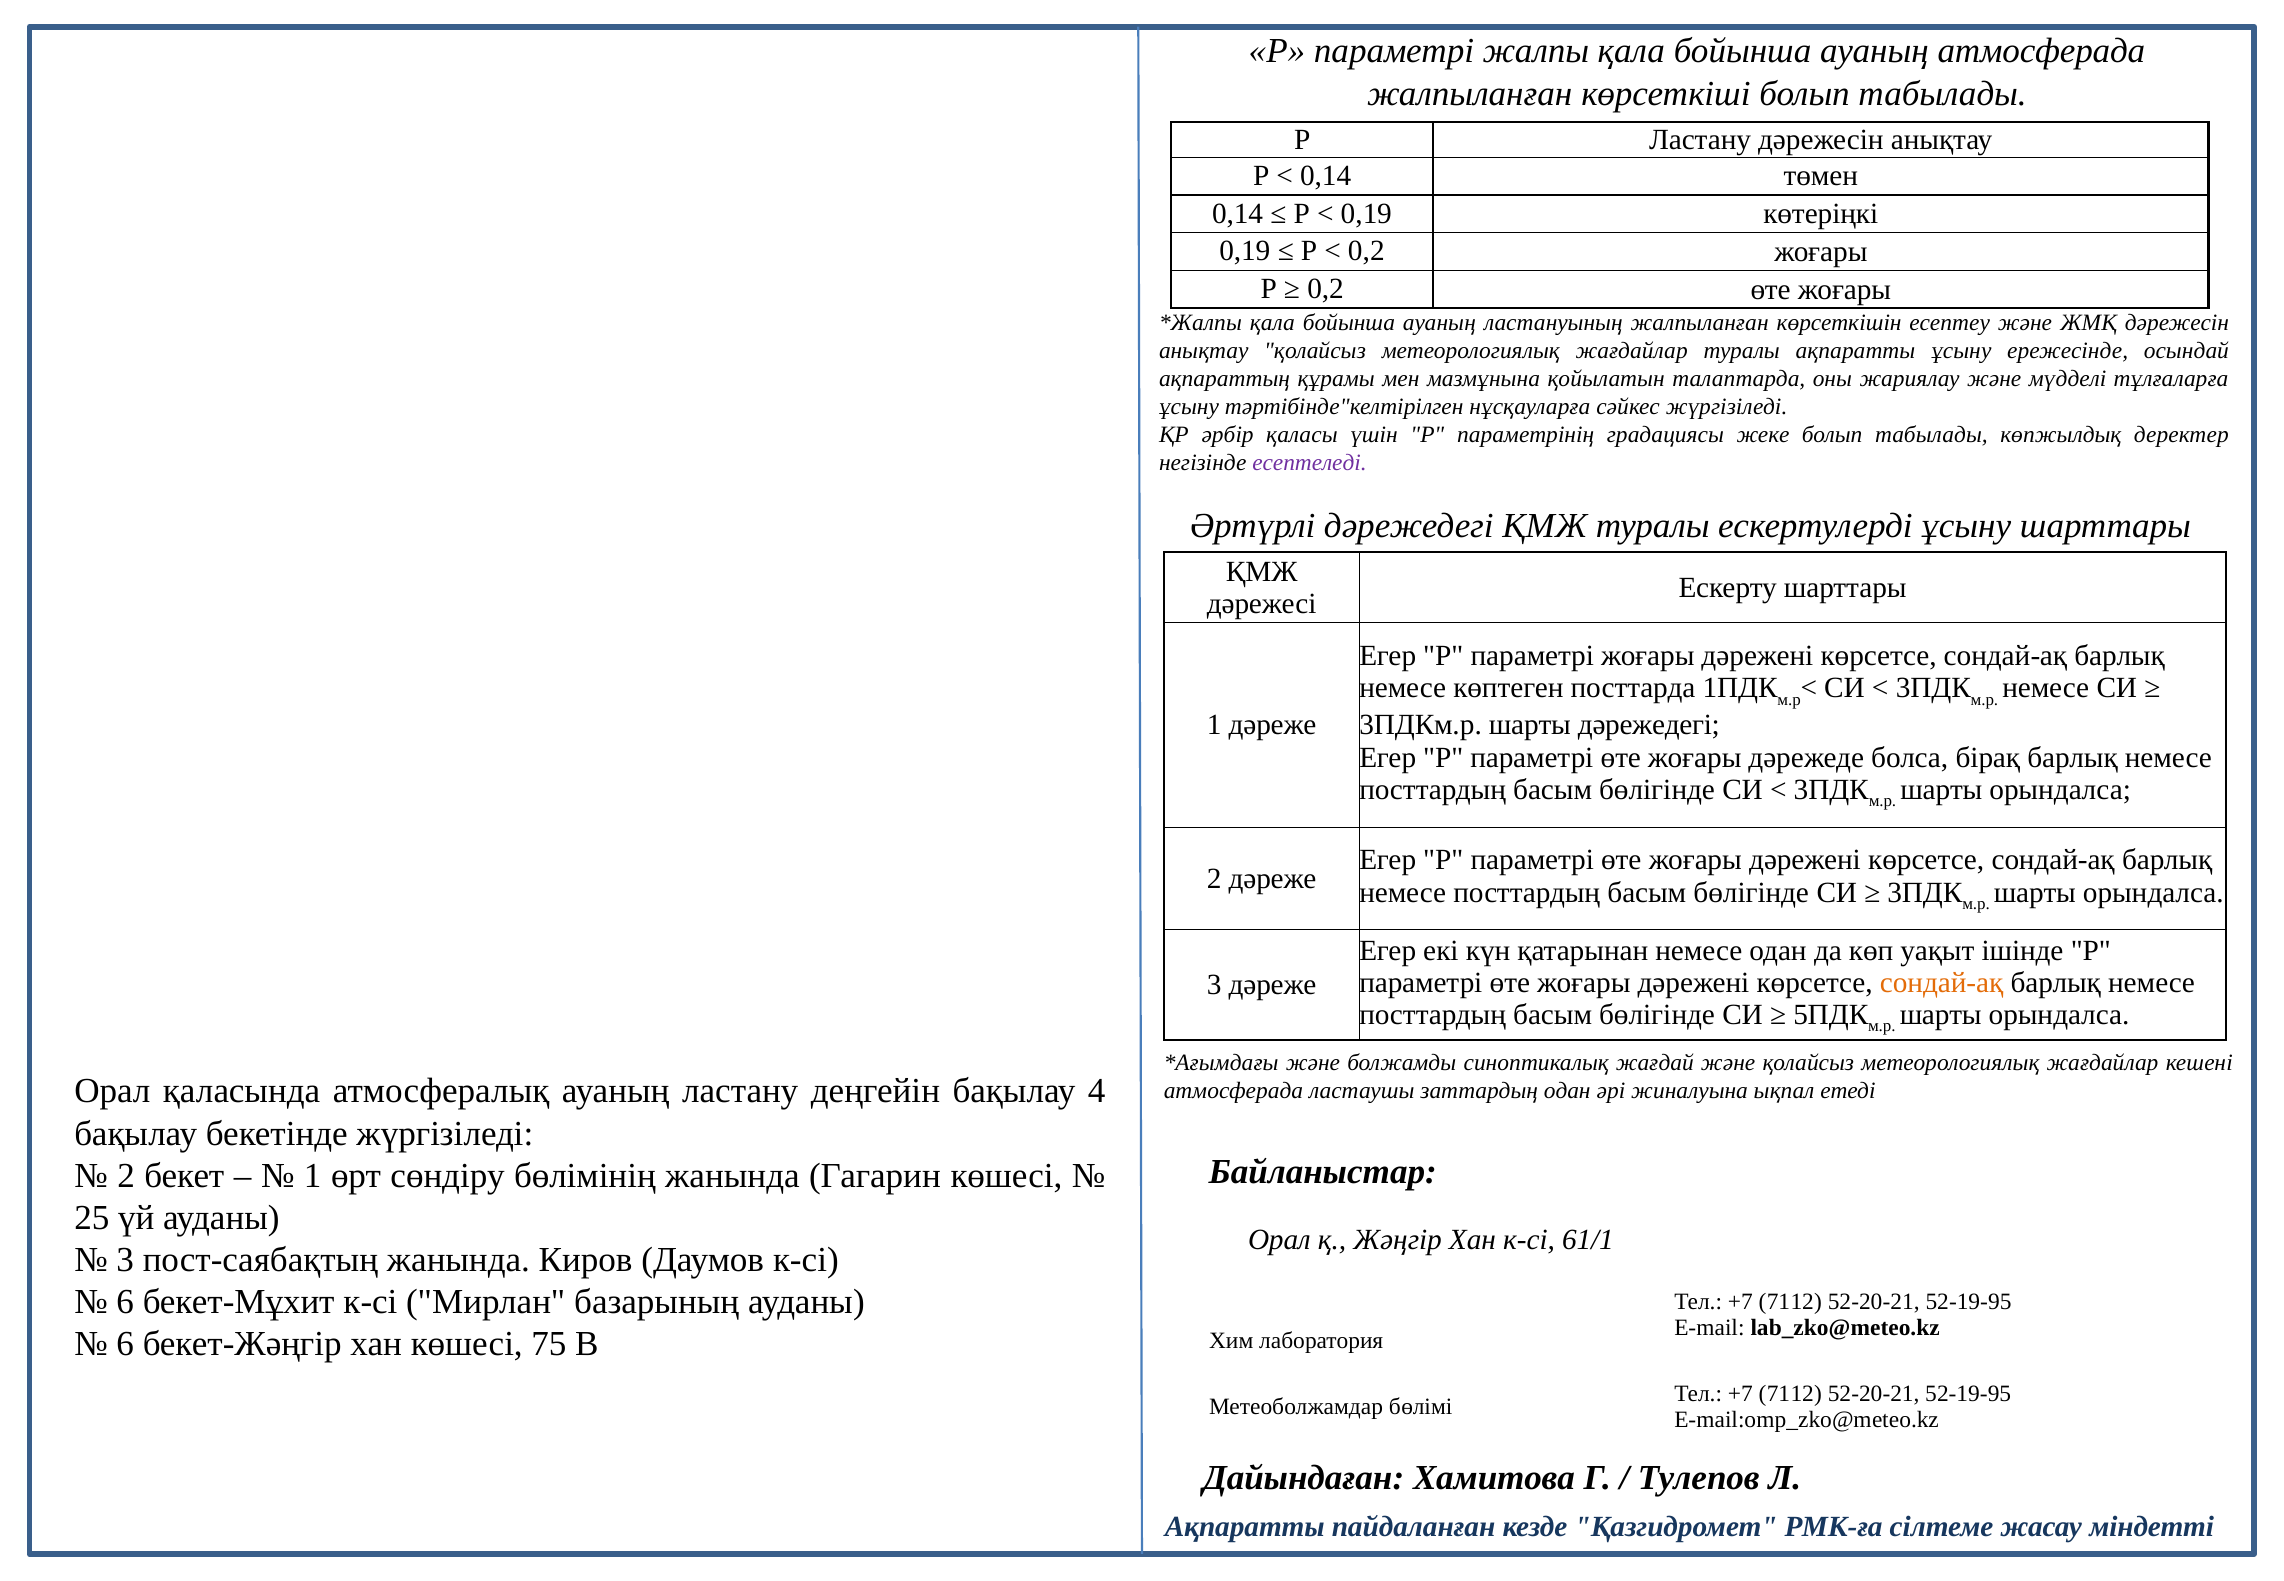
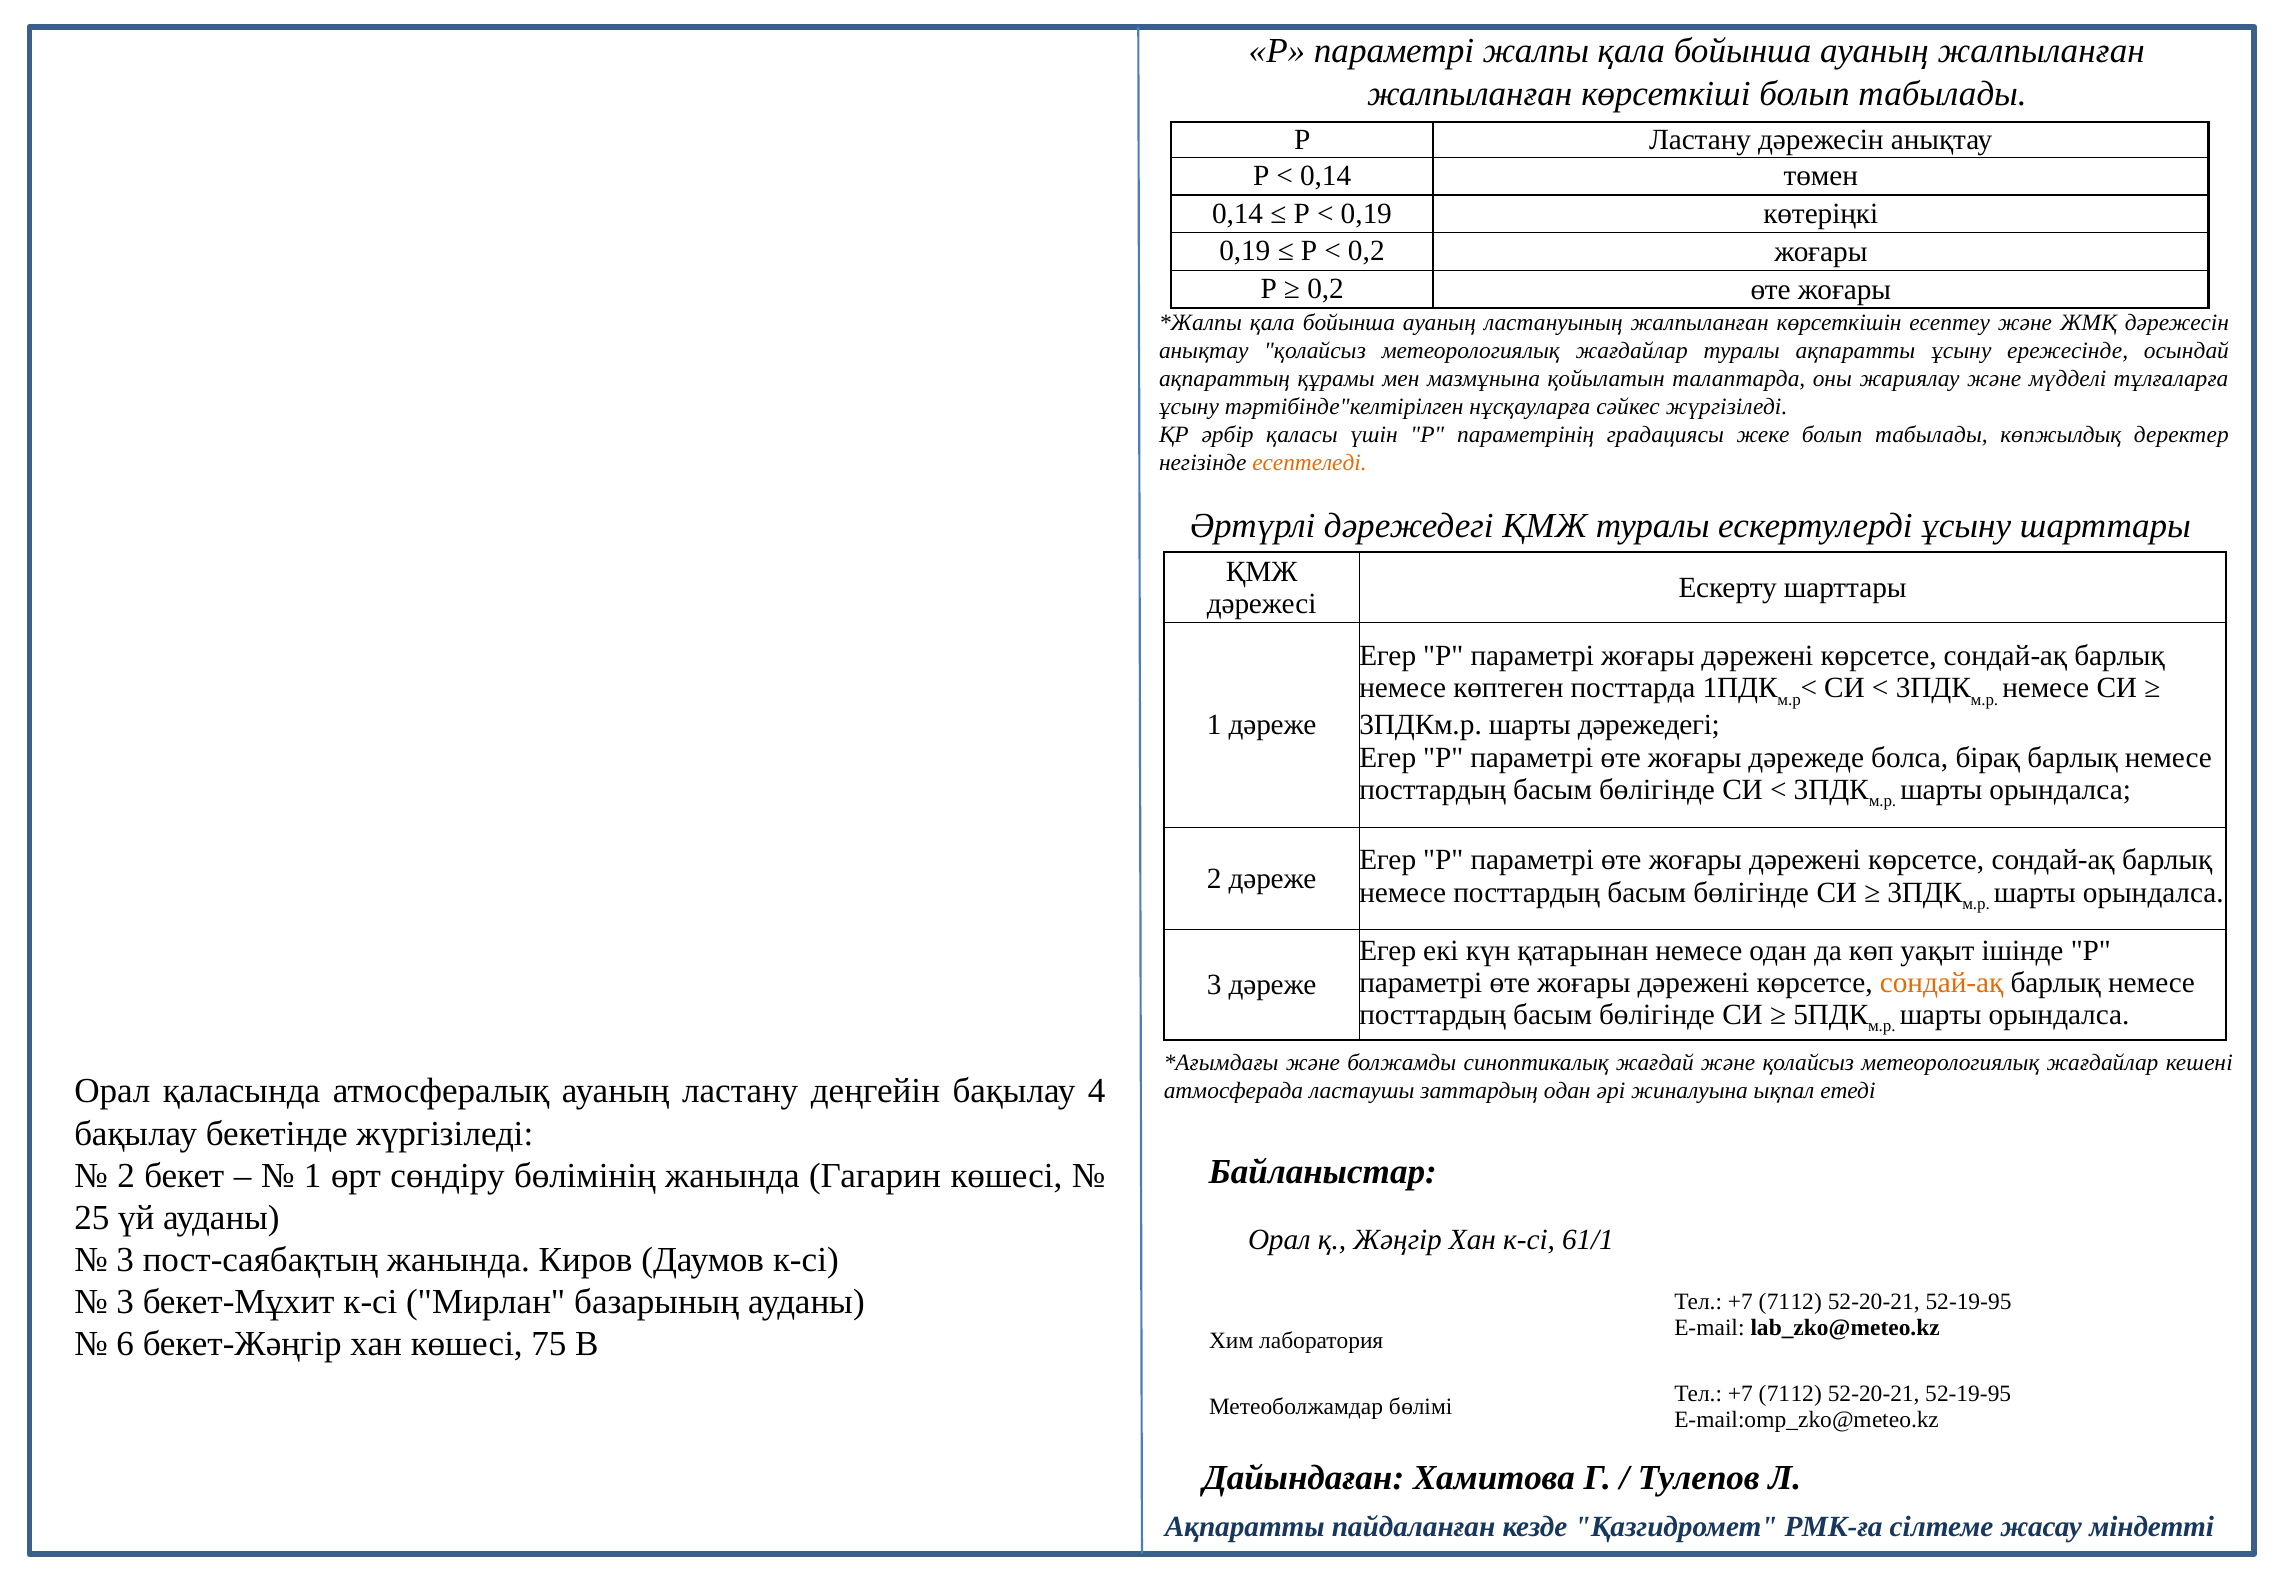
ауаның атмосферада: атмосферада -> жалпыланған
есептеледі colour: purple -> orange
6 at (125, 1302): 6 -> 3
